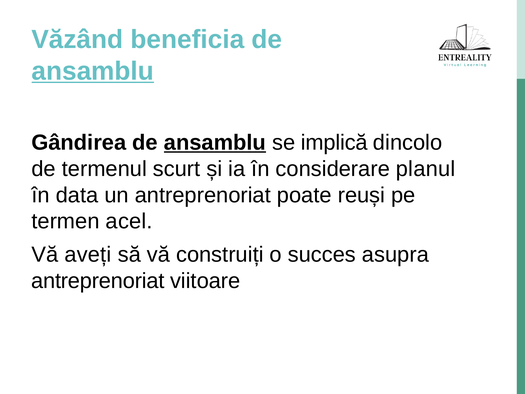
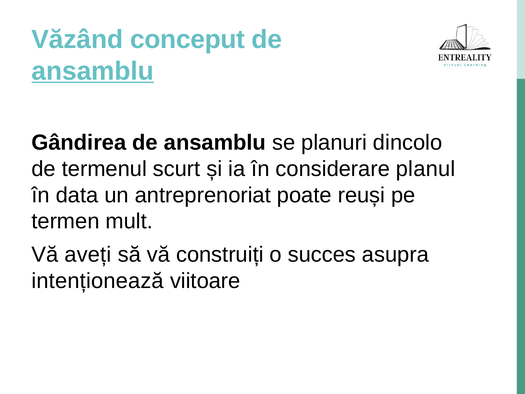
beneficia: beneficia -> conceput
ansamblu at (215, 142) underline: present -> none
implică: implică -> planuri
acel: acel -> mult
antreprenoriat at (98, 281): antreprenoriat -> intenționează
